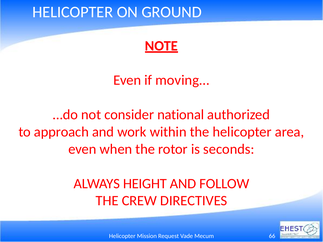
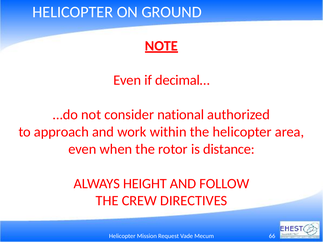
moving…: moving… -> decimal…
seconds: seconds -> distance
